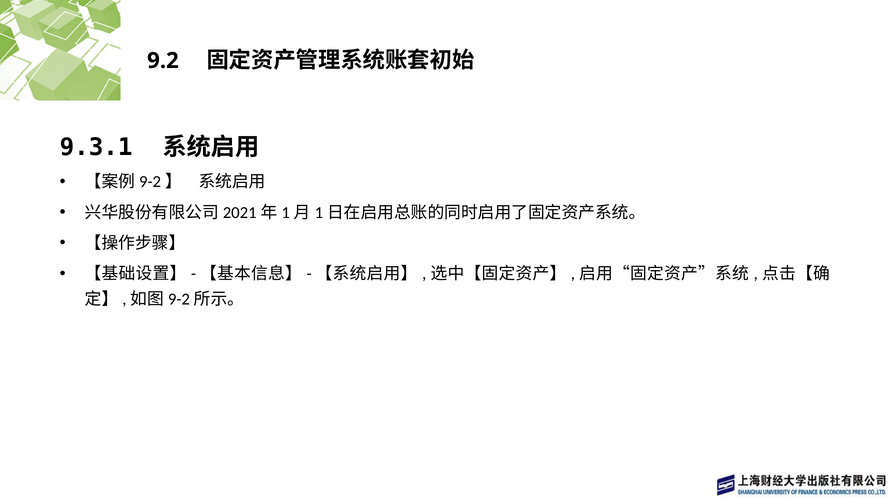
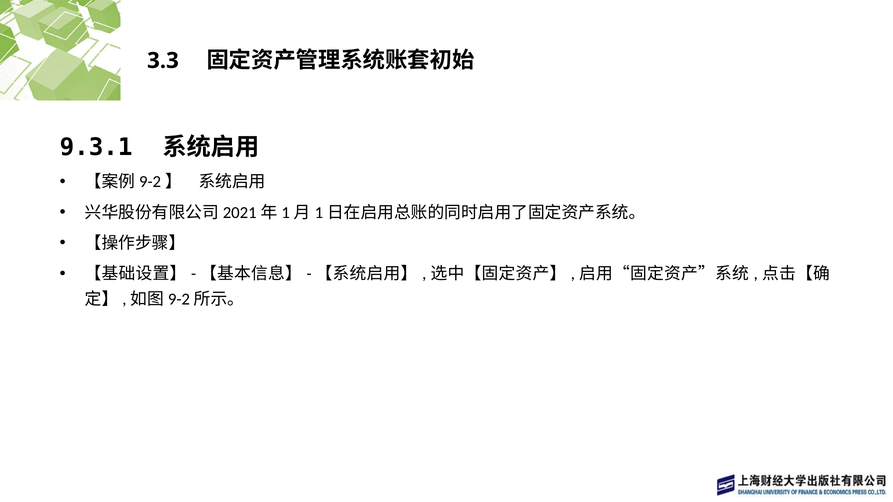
9.2: 9.2 -> 3.3
